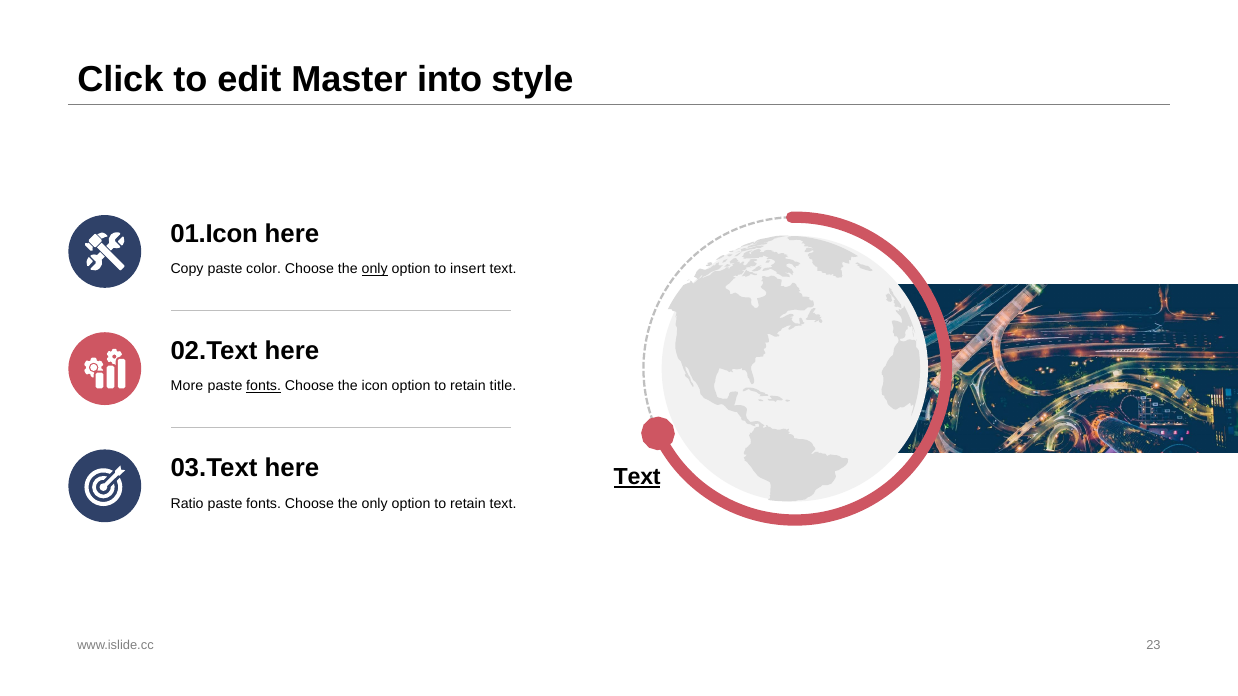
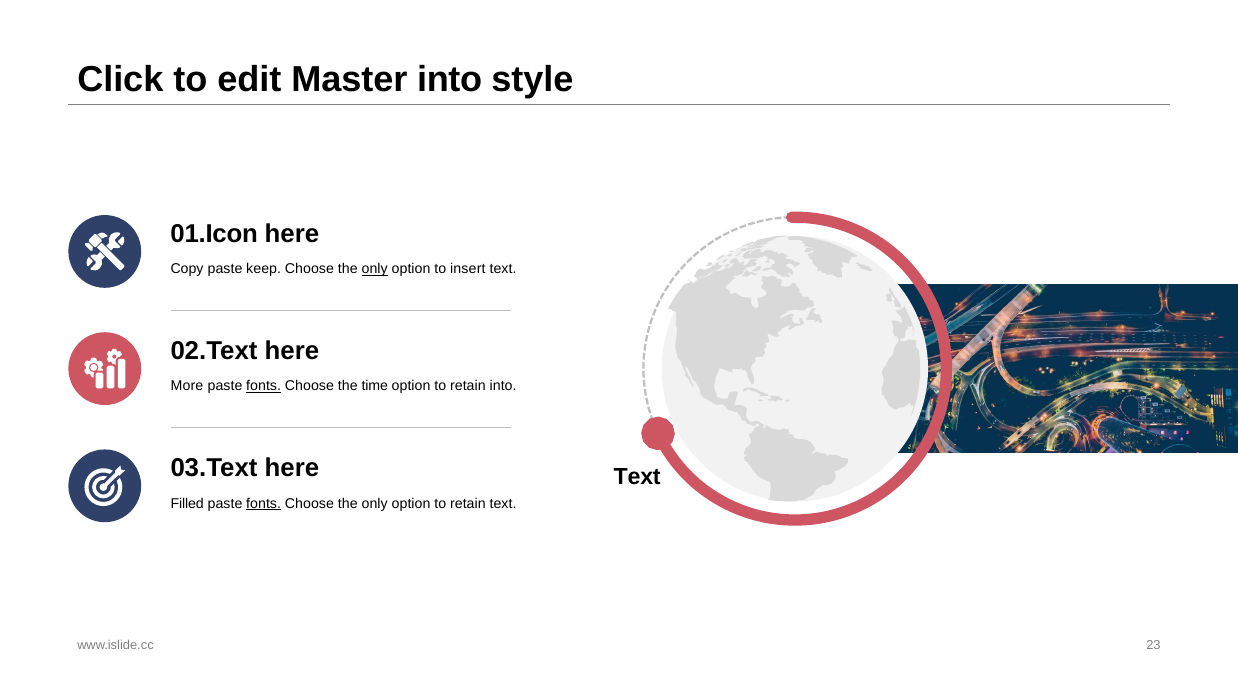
color: color -> keep
icon: icon -> time
retain title: title -> into
Text at (637, 477) underline: present -> none
Ratio: Ratio -> Filled
fonts at (264, 504) underline: none -> present
